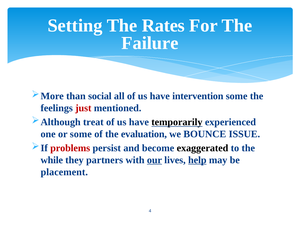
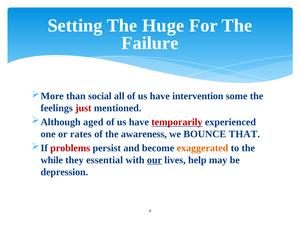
Rates: Rates -> Huge
treat: treat -> aged
temporarily colour: black -> red
or some: some -> rates
evaluation: evaluation -> awareness
ISSUE: ISSUE -> THAT
exaggerated colour: black -> orange
partners: partners -> essential
help underline: present -> none
placement: placement -> depression
